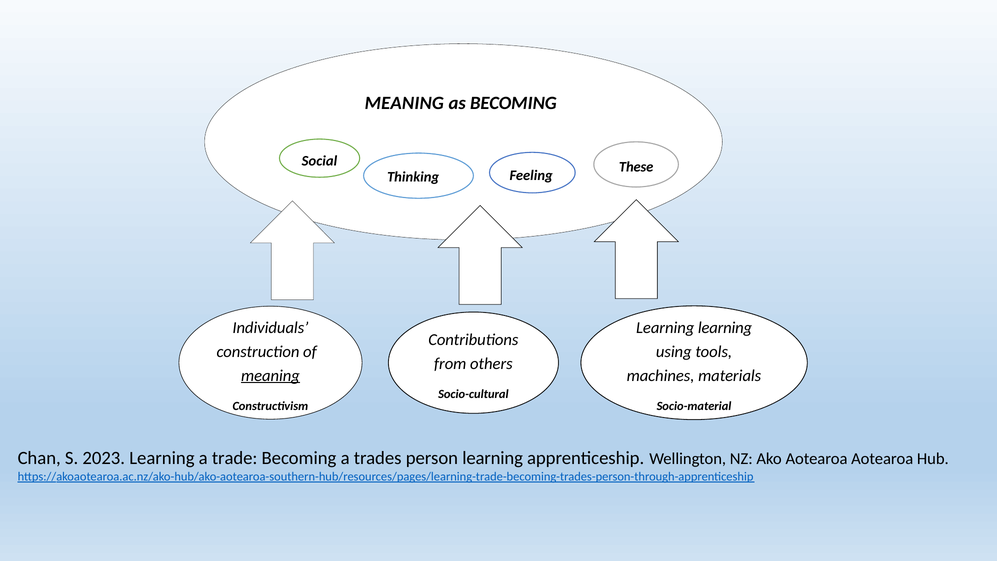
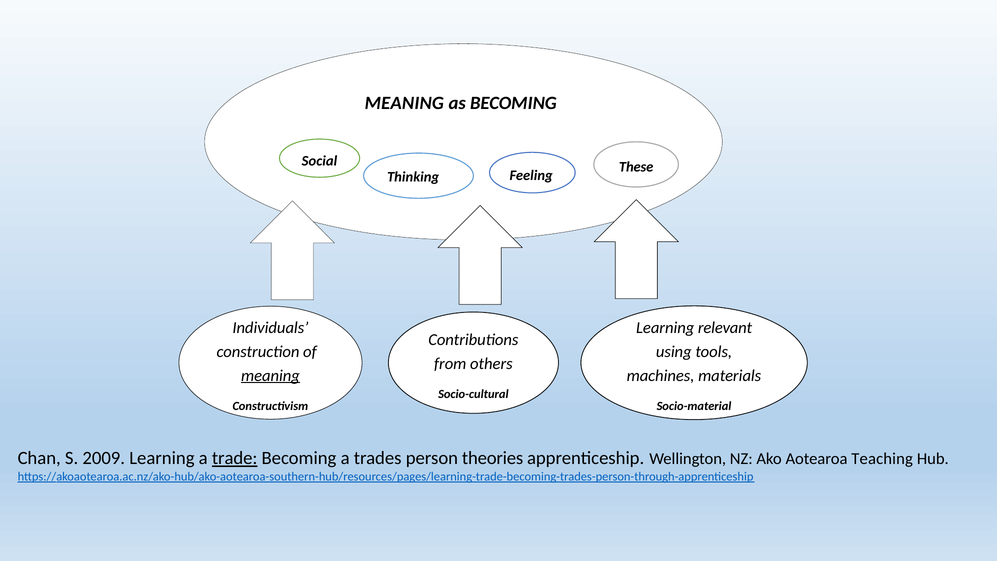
Learning learning: learning -> relevant
2023: 2023 -> 2009
trade underline: none -> present
person learning: learning -> theories
Aotearoa Aotearoa: Aotearoa -> Teaching
